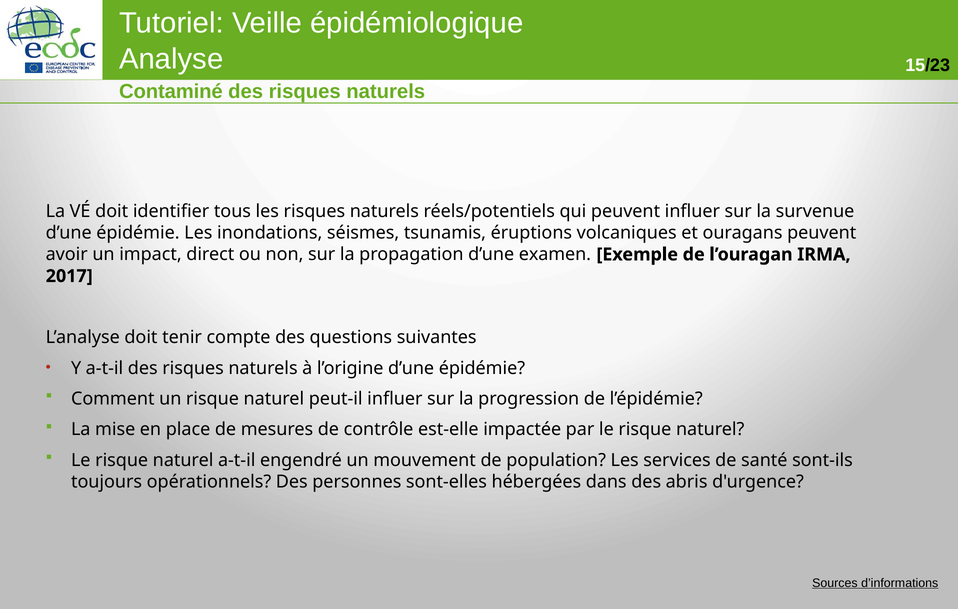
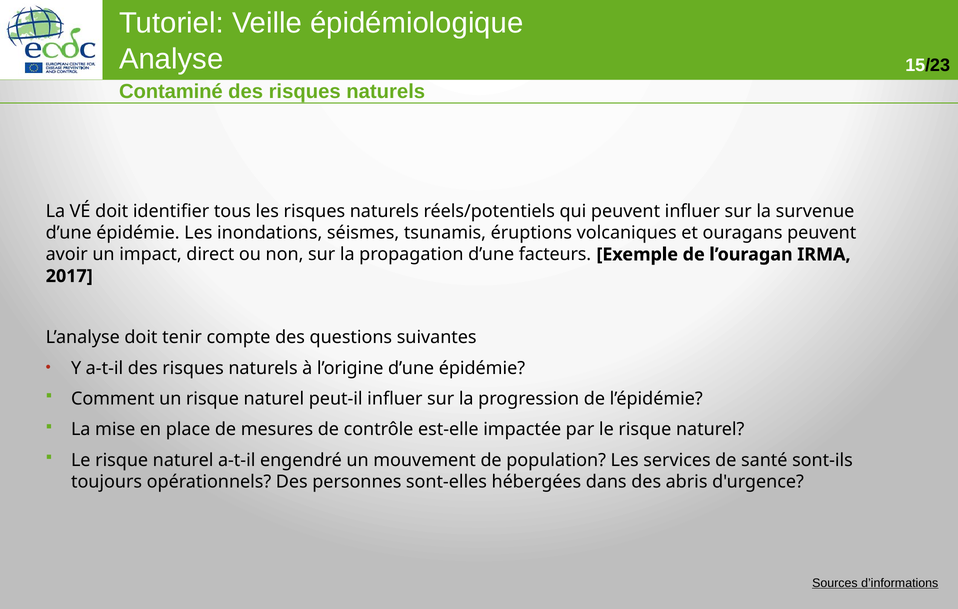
examen: examen -> facteurs
